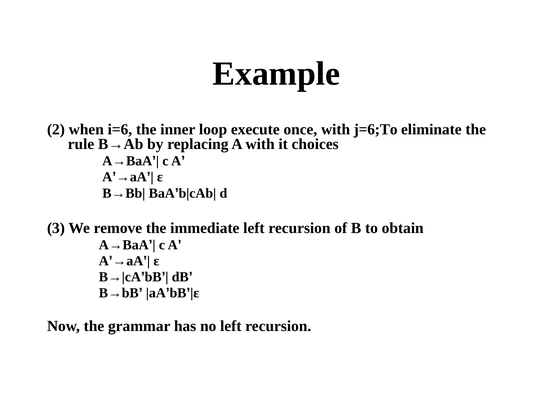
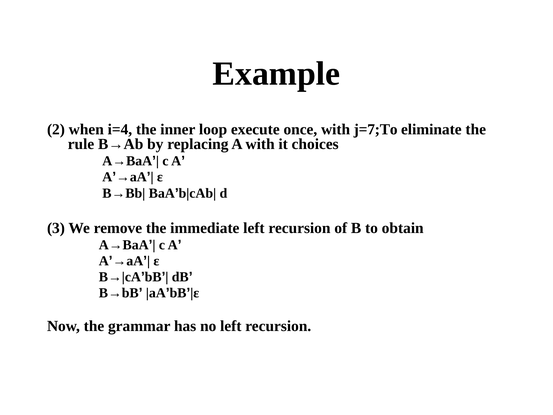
i=6: i=6 -> i=4
j=6;To: j=6;To -> j=7;To
